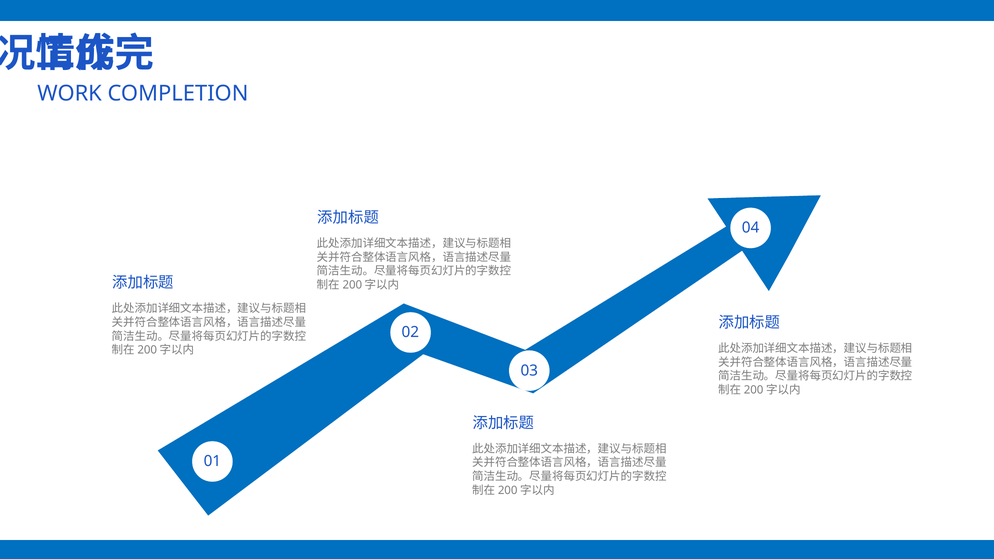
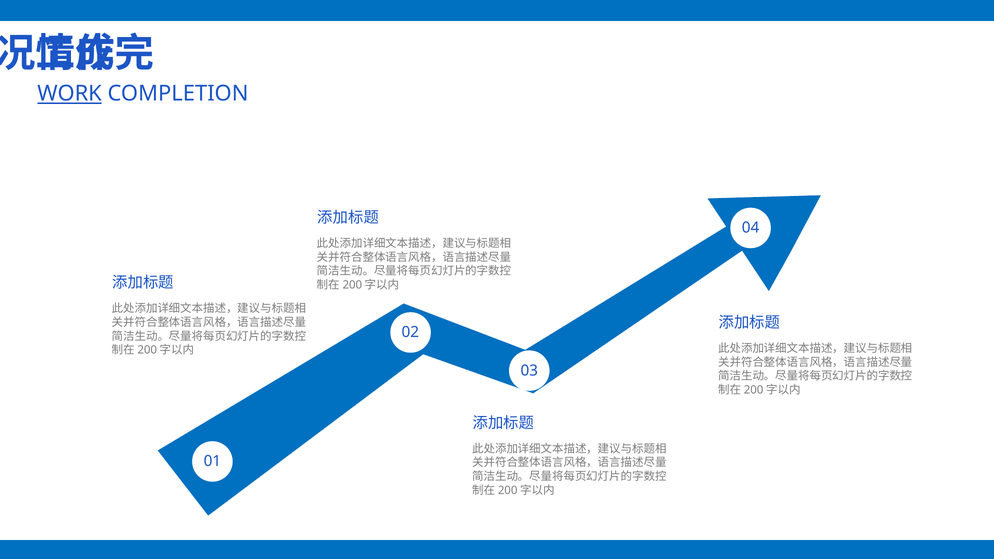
WORK underline: none -> present
